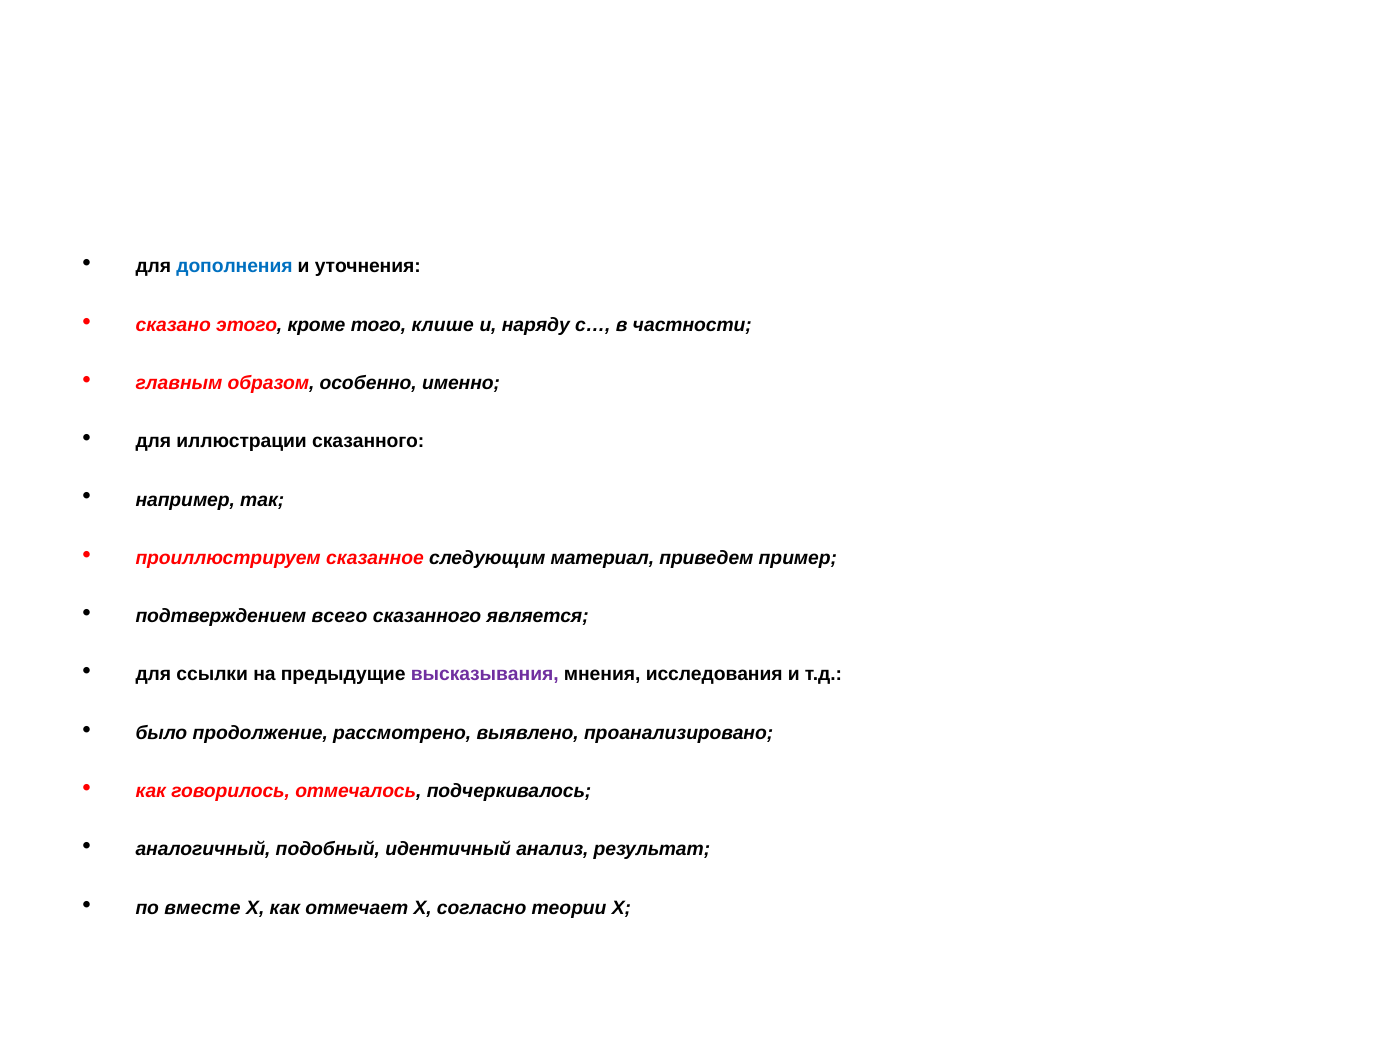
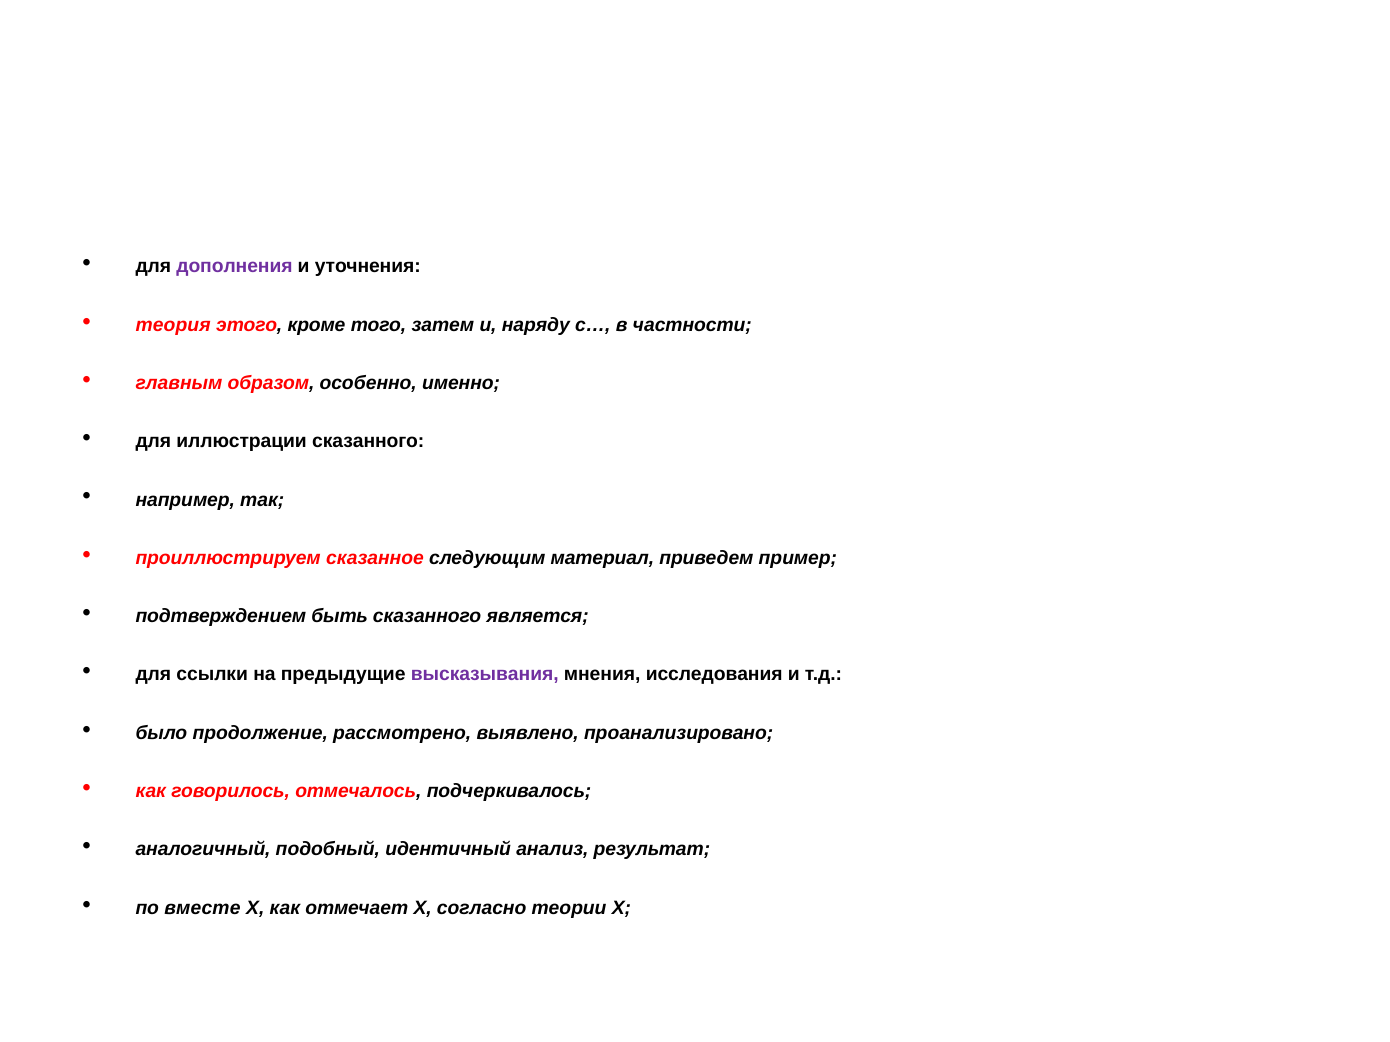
дополнения colour: blue -> purple
сказано: сказано -> теория
клише: клише -> затем
всего: всего -> быть
